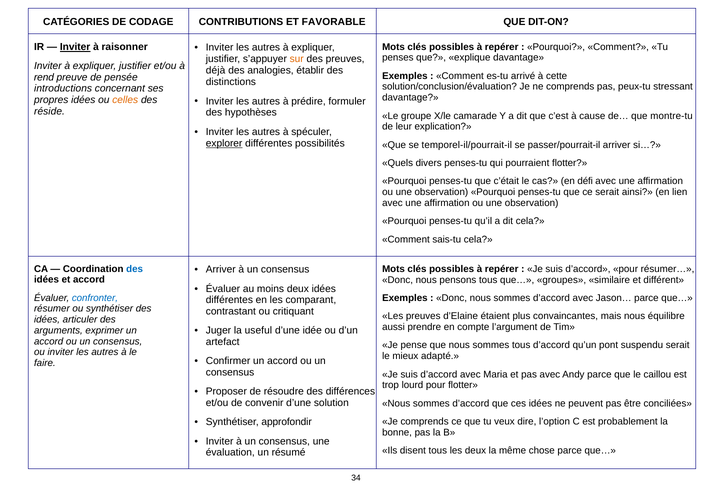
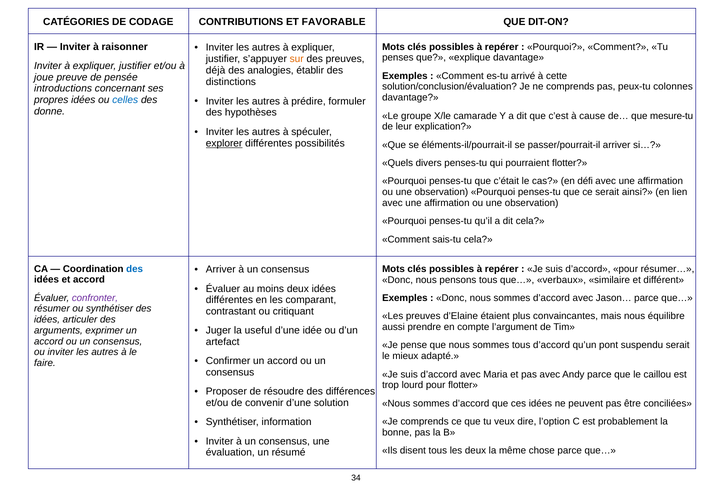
Inviter at (75, 47) underline: present -> none
rend: rend -> joue
stressant: stressant -> colonnes
celles colour: orange -> blue
réside: réside -> donne
montre-tu: montre-tu -> mesure-tu
temporel-il/pourrait-il: temporel-il/pourrait-il -> éléments-il/pourrait-il
groupes: groupes -> verbaux
confronter colour: blue -> purple
approfondir: approfondir -> information
